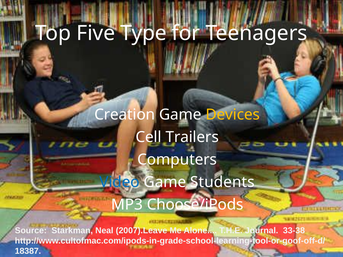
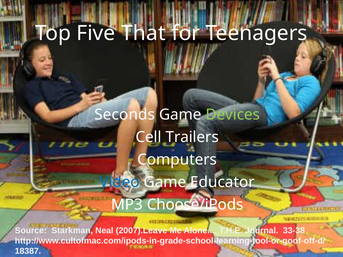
Type: Type -> That
Creation: Creation -> Seconds
Devices colour: yellow -> light green
Students: Students -> Educator
